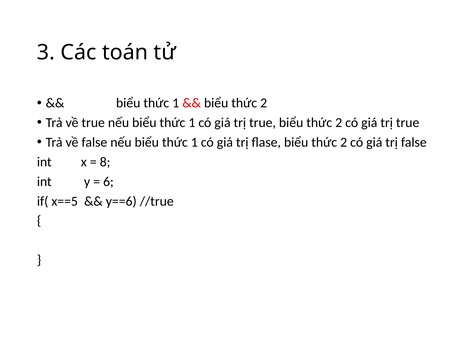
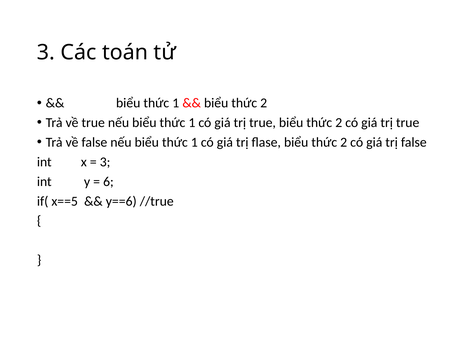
8 at (105, 162): 8 -> 3
